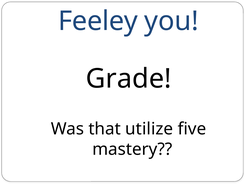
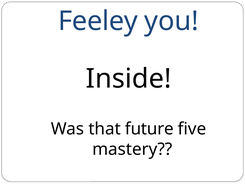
Grade: Grade -> Inside
utilize: utilize -> future
